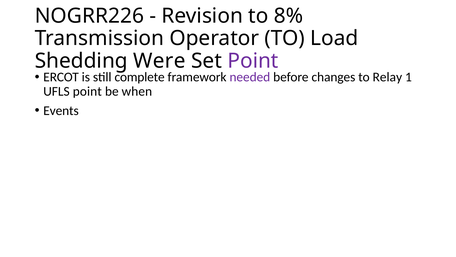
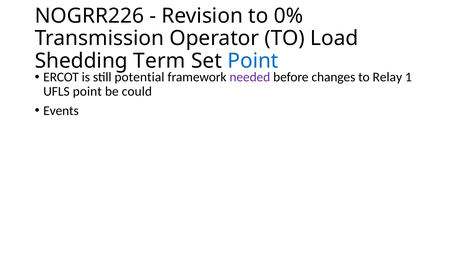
8%: 8% -> 0%
Were: Were -> Term
Point at (253, 61) colour: purple -> blue
complete: complete -> potential
when: when -> could
